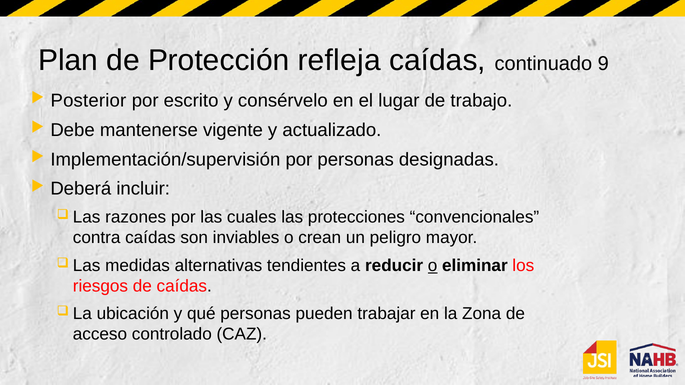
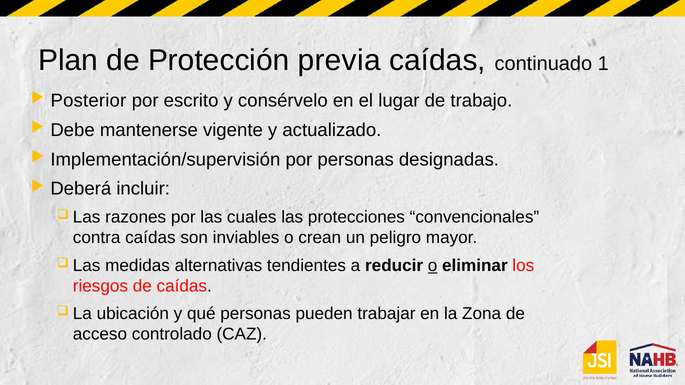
refleja: refleja -> previa
9: 9 -> 1
